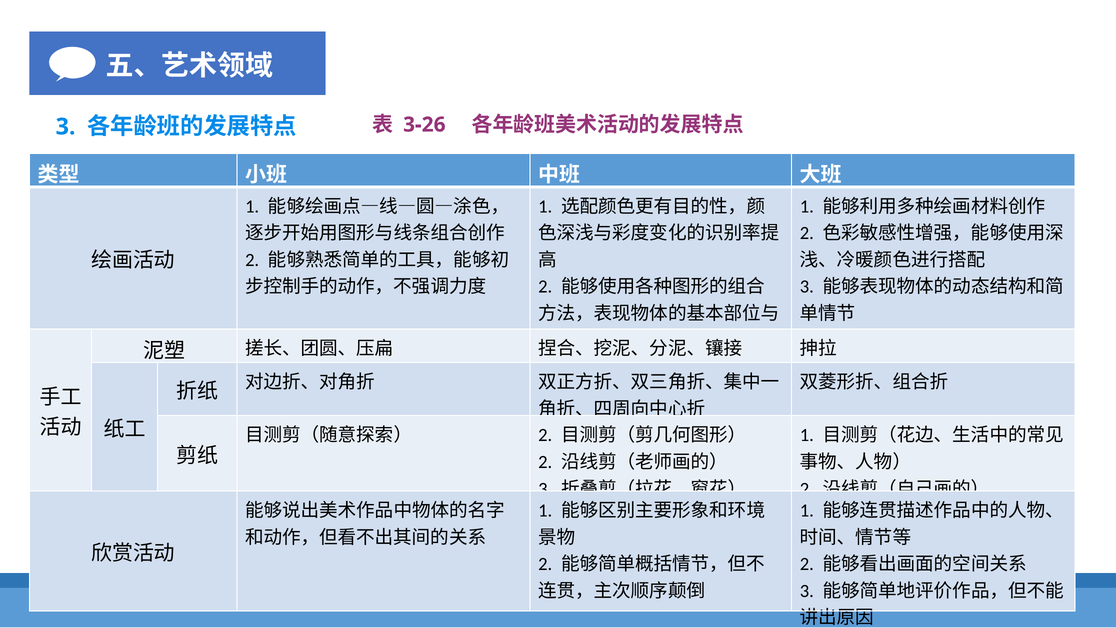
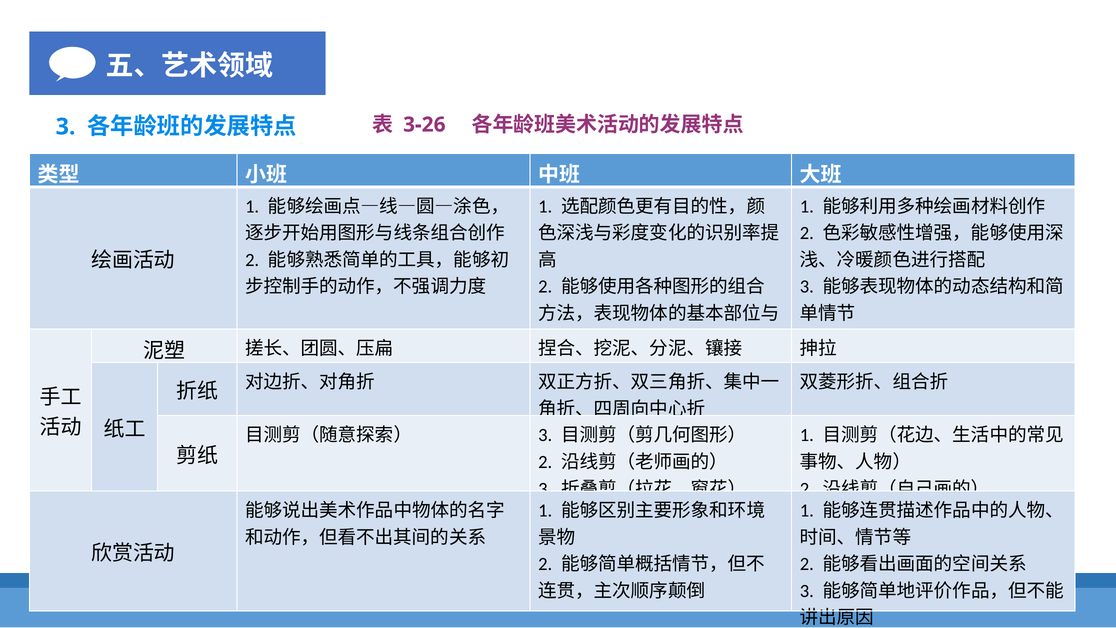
2 at (545, 435): 2 -> 3
